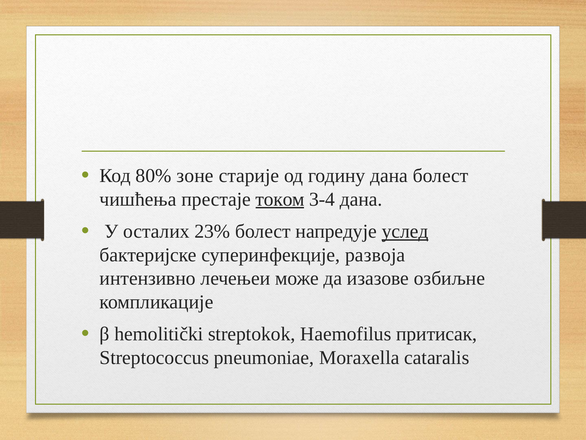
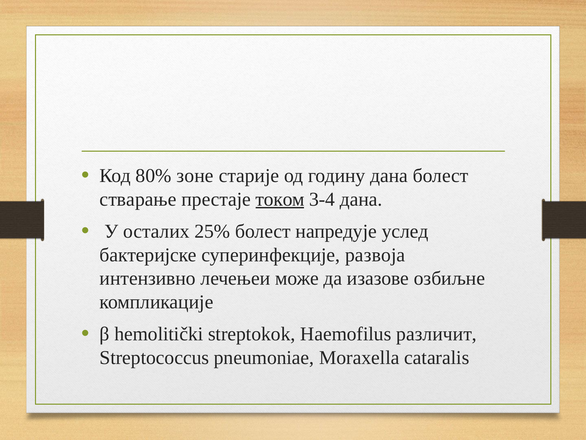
чишћења: чишћења -> стварање
23%: 23% -> 25%
услед underline: present -> none
притисак: притисак -> различит
